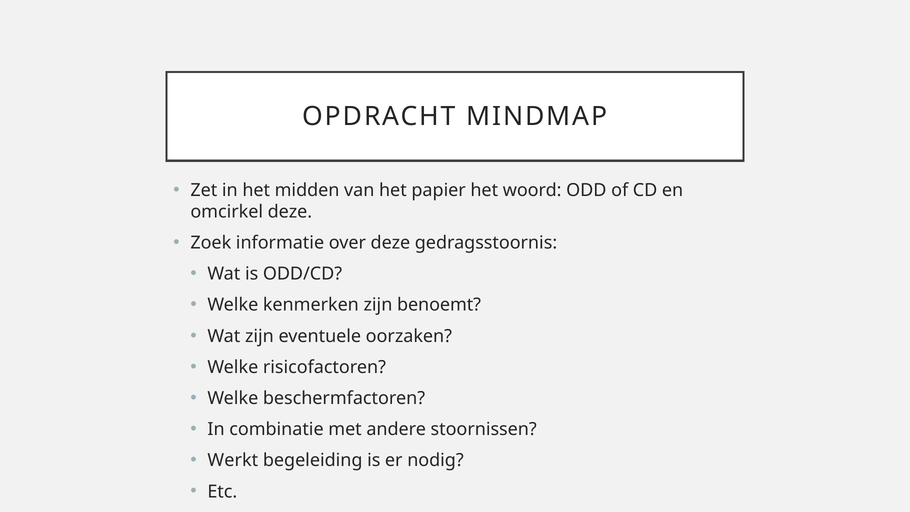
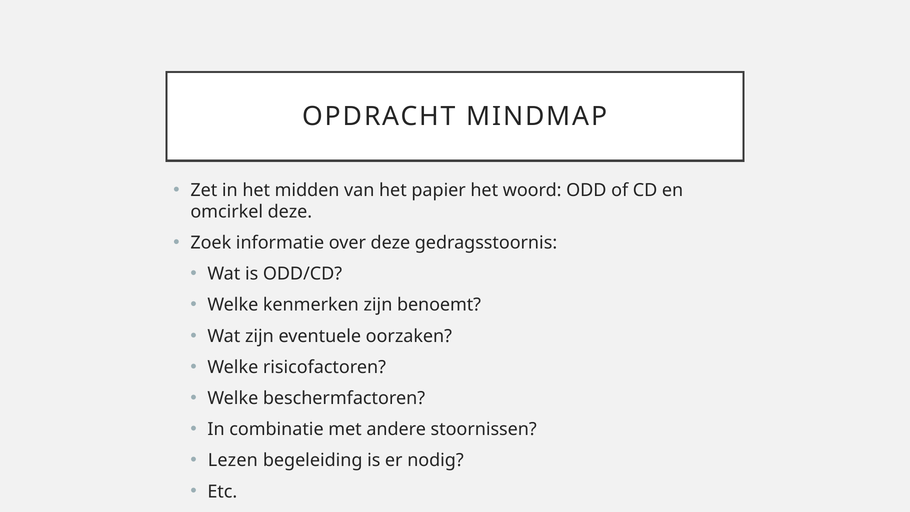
Werkt: Werkt -> Lezen
